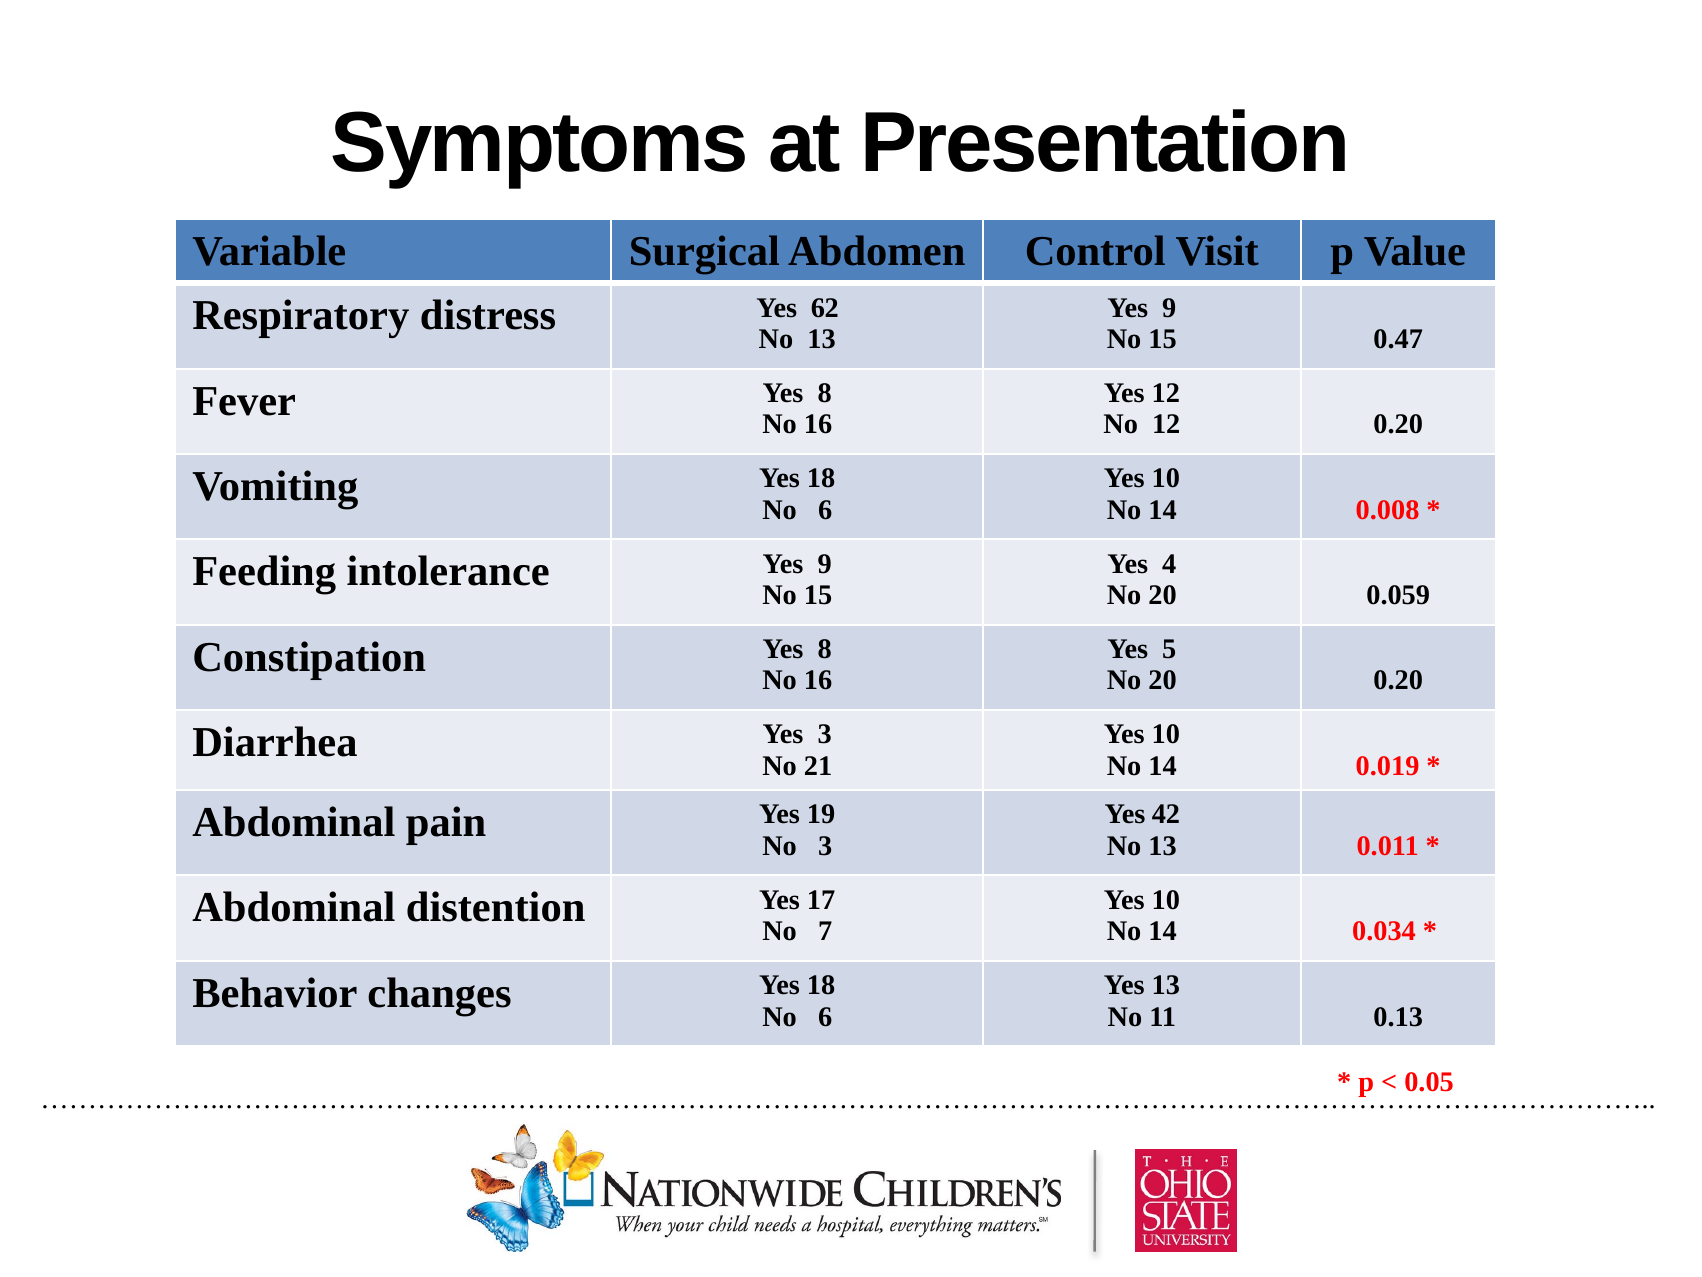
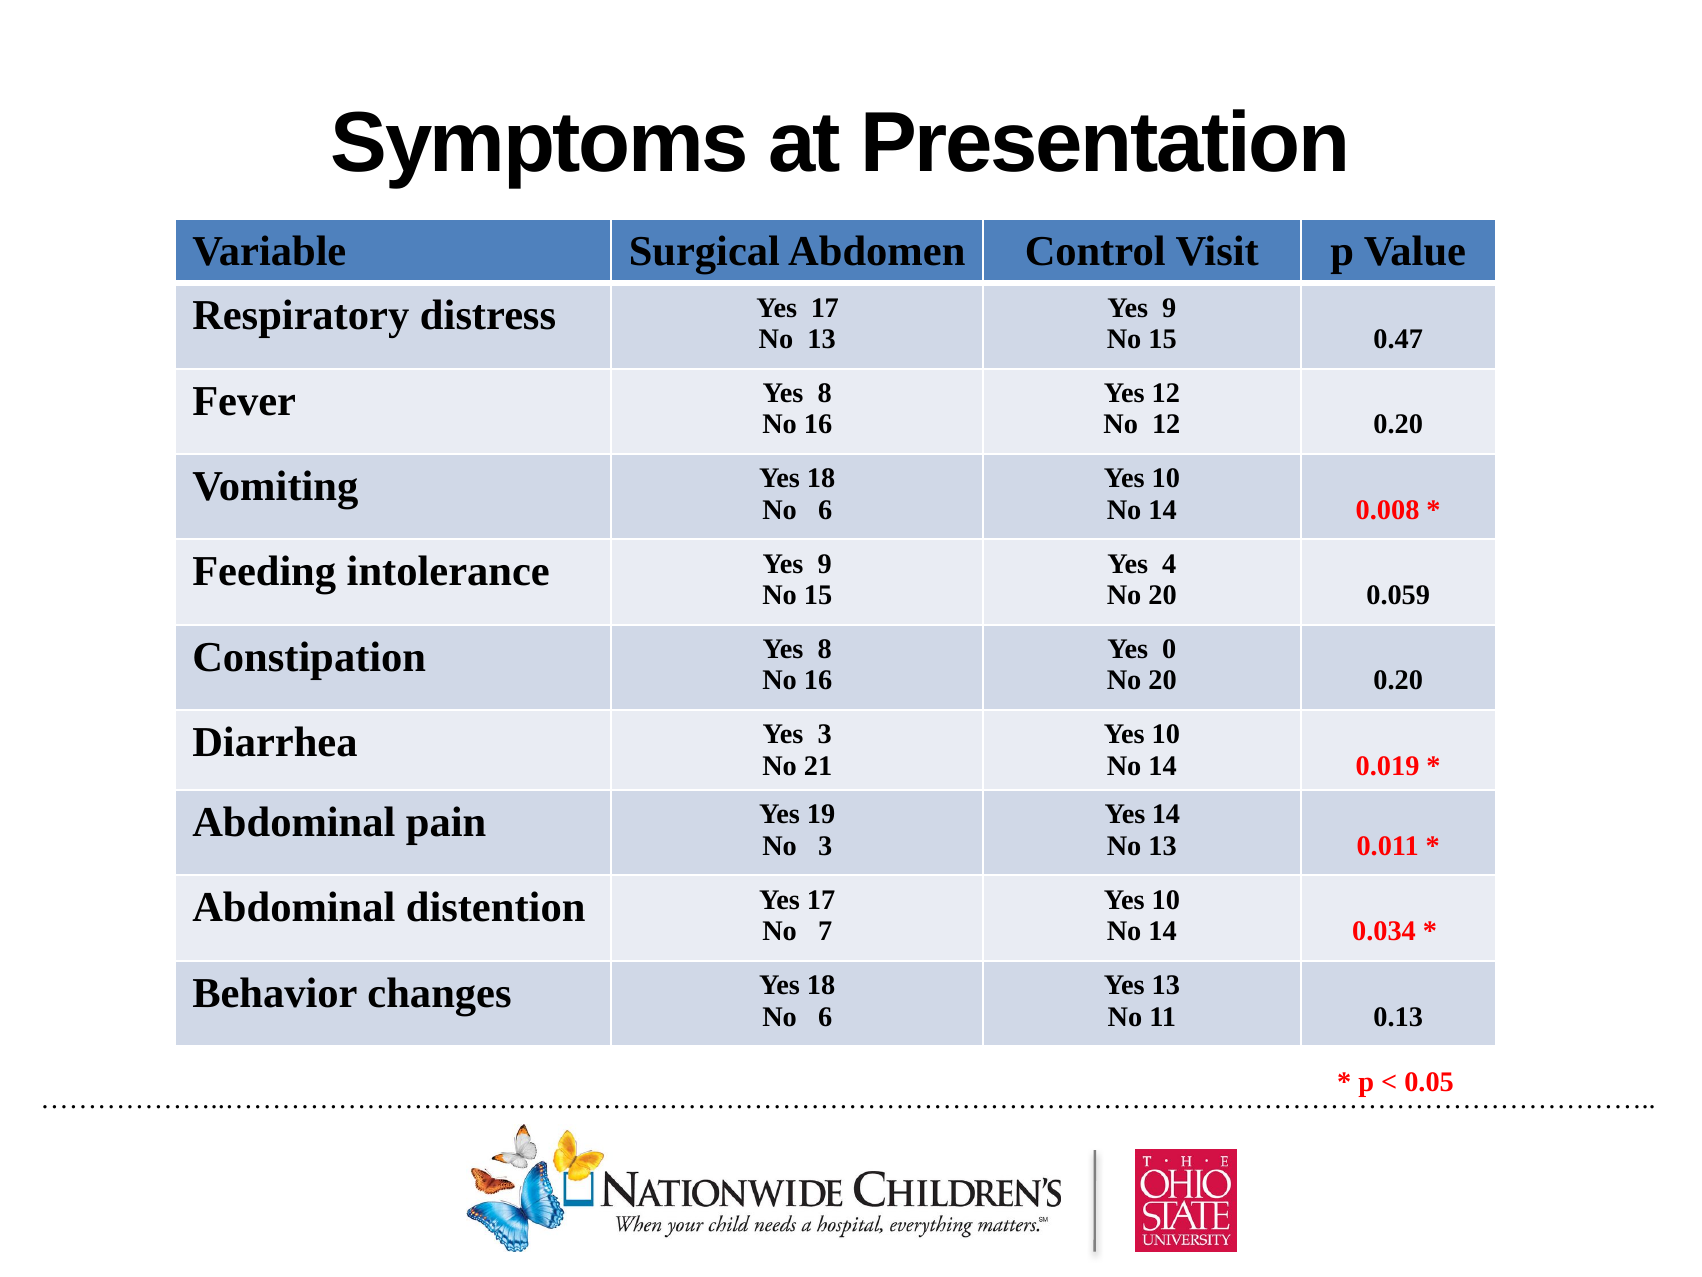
distress Yes 62: 62 -> 17
5: 5 -> 0
Yes 42: 42 -> 14
